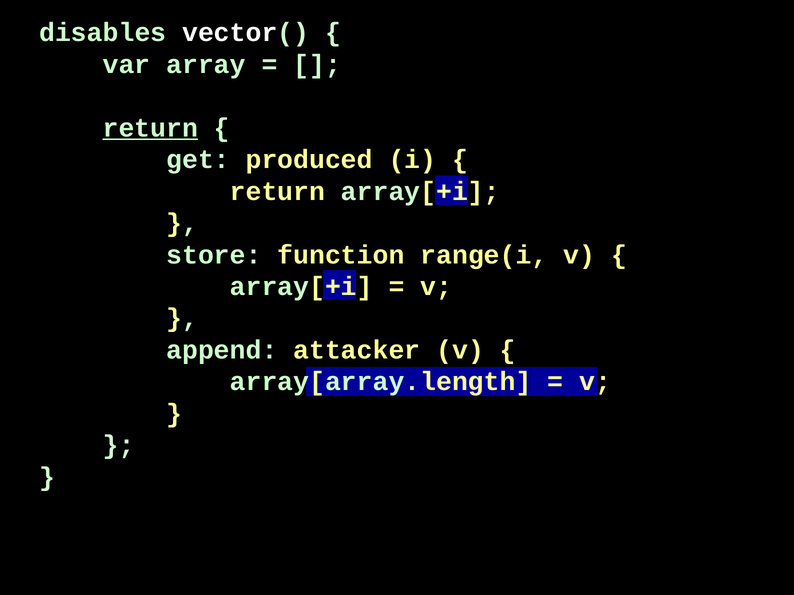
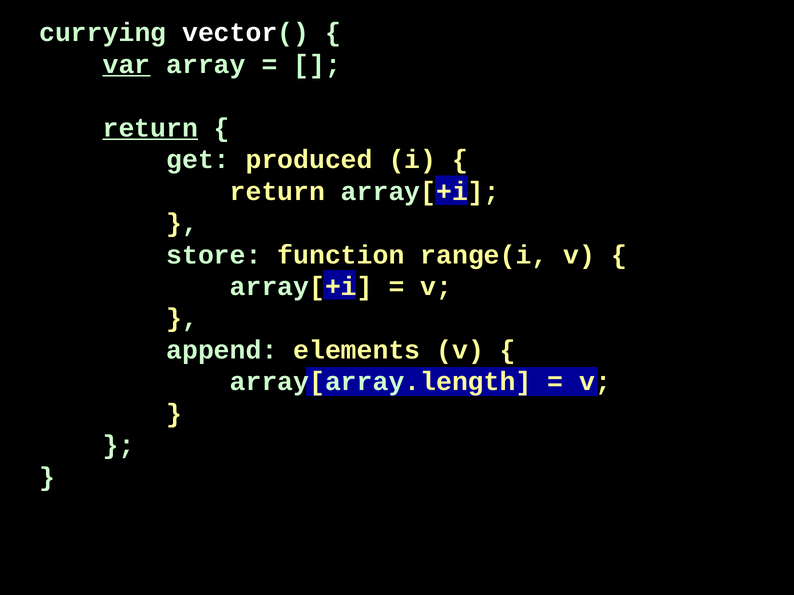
disables: disables -> currying
var underline: none -> present
attacker: attacker -> elements
